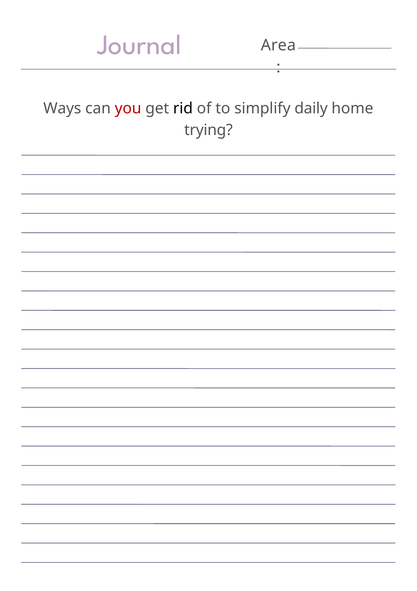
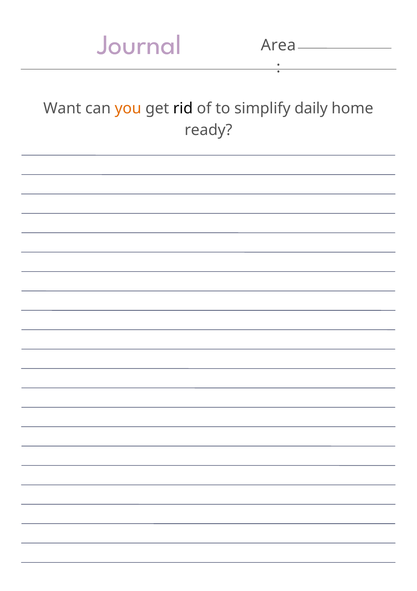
Ways: Ways -> Want
you colour: red -> orange
trying: trying -> ready
